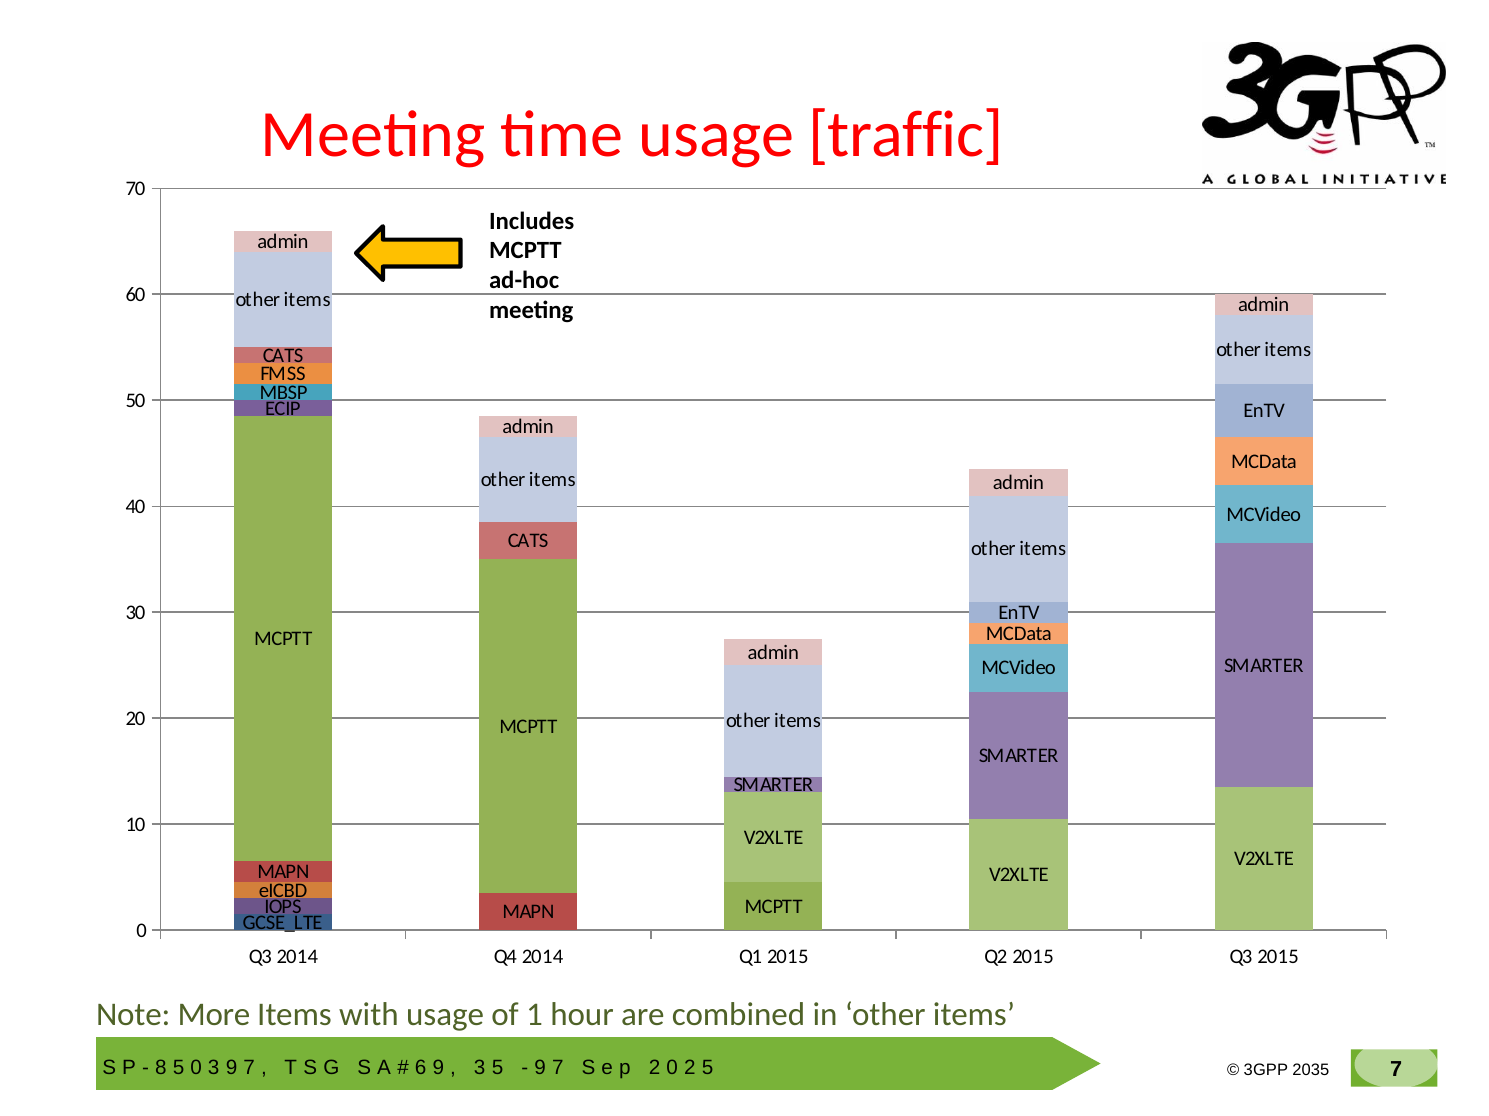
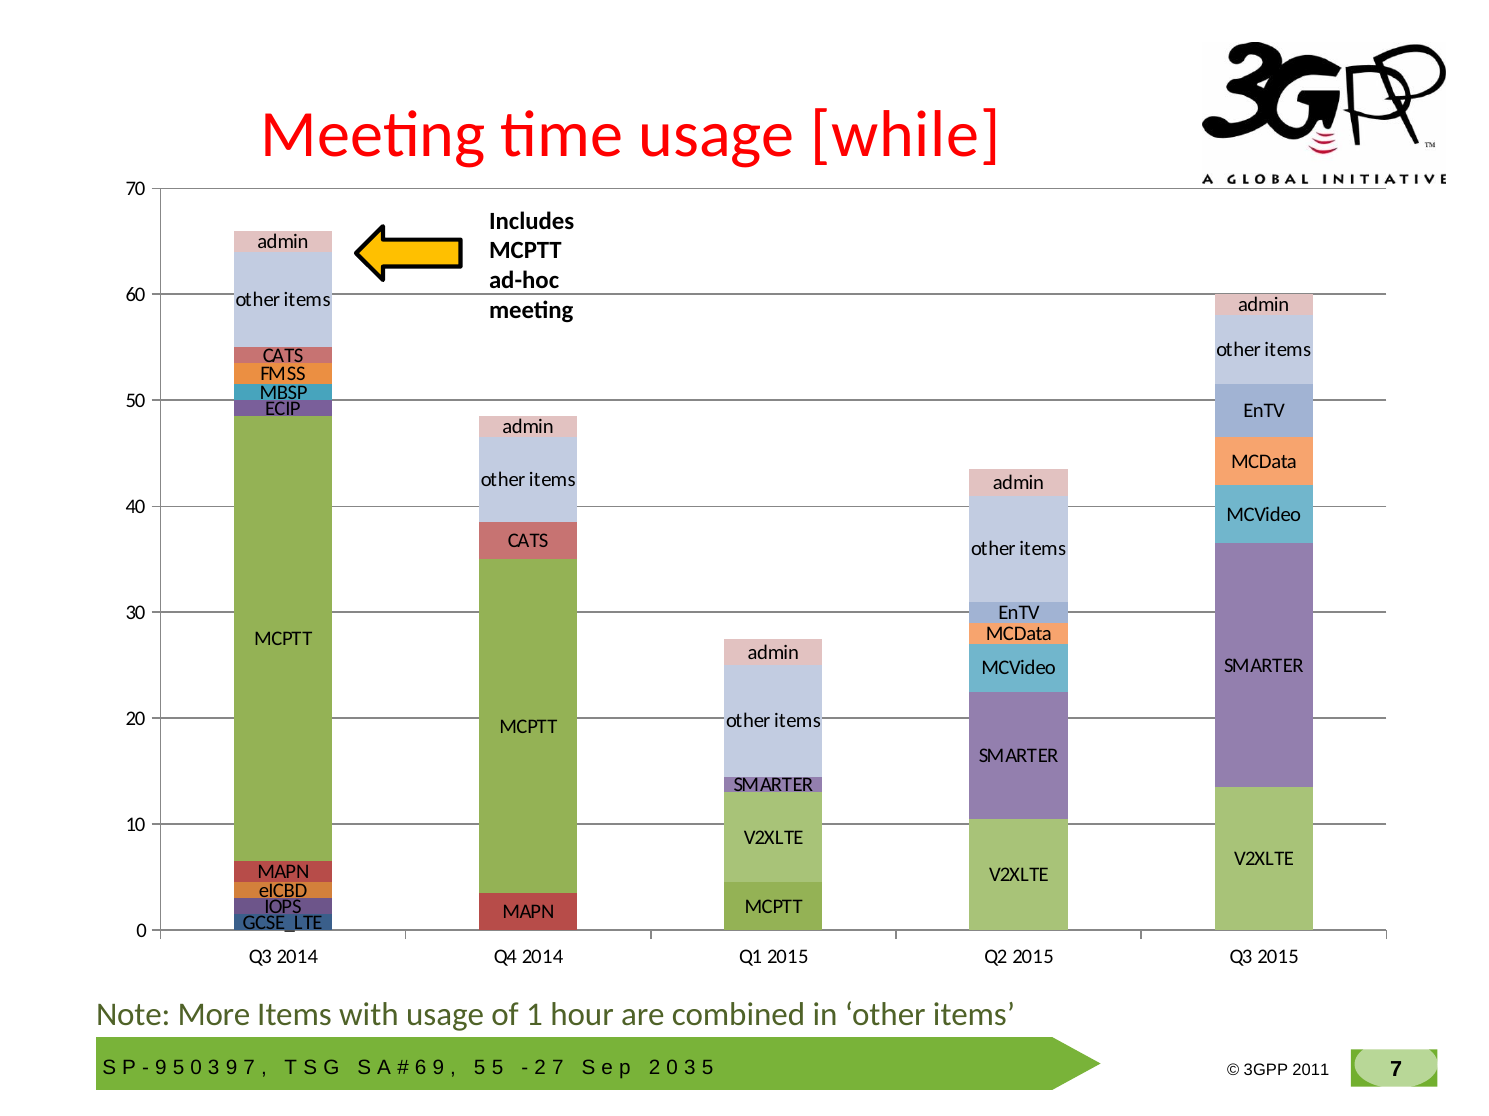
traffic: traffic -> while
8 at (161, 1068): 8 -> 9
3 at (480, 1068): 3 -> 5
9 at (540, 1068): 9 -> 2
2 at (690, 1068): 2 -> 3
2035: 2035 -> 2011
